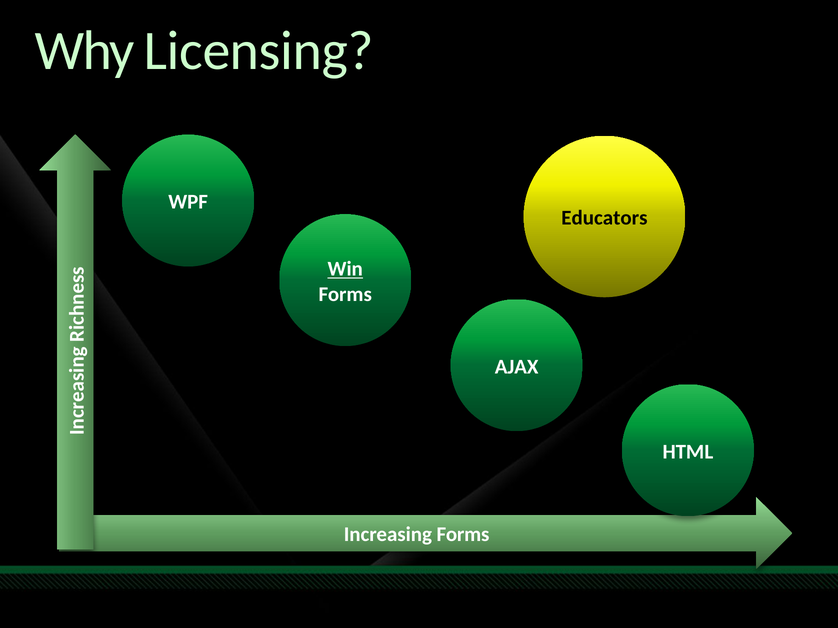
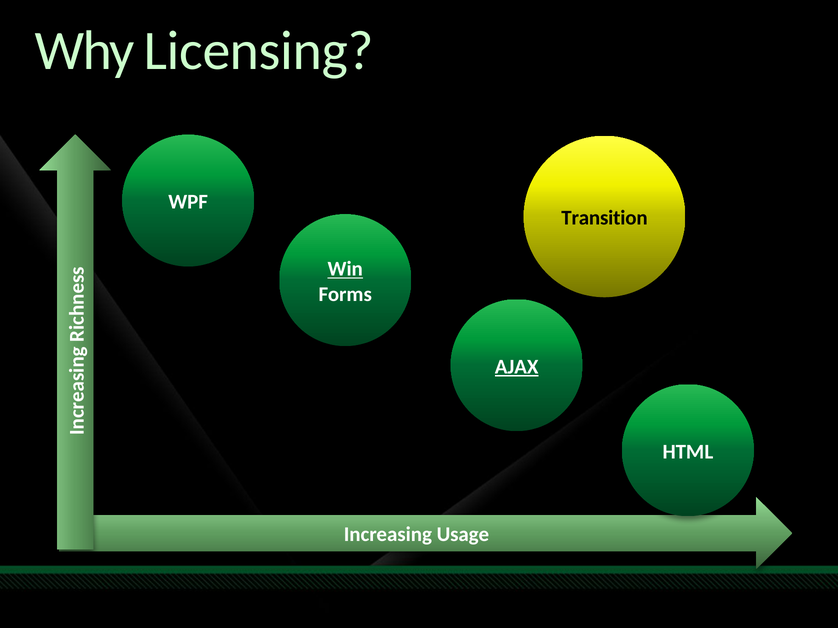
Educators: Educators -> Transition
AJAX underline: none -> present
Increasing Forms: Forms -> Usage
